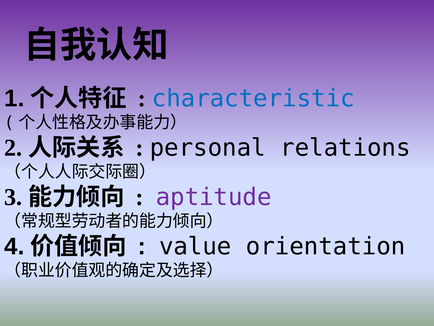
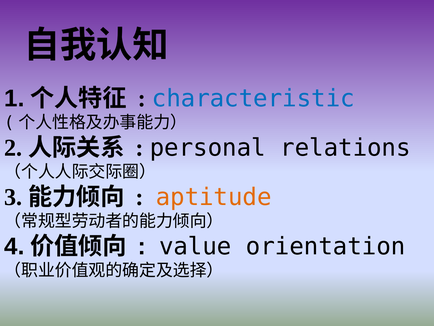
aptitude colour: purple -> orange
